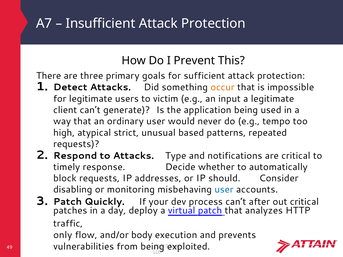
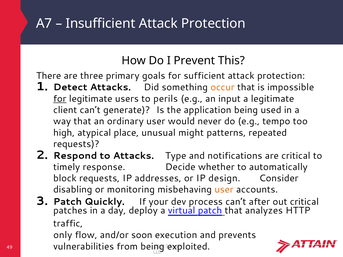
for at (60, 99) underline: none -> present
victim: victim -> perils
strict: strict -> place
based: based -> might
should: should -> design
user at (224, 190) colour: blue -> orange
body: body -> soon
